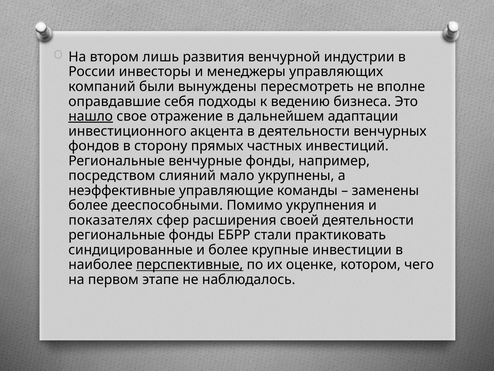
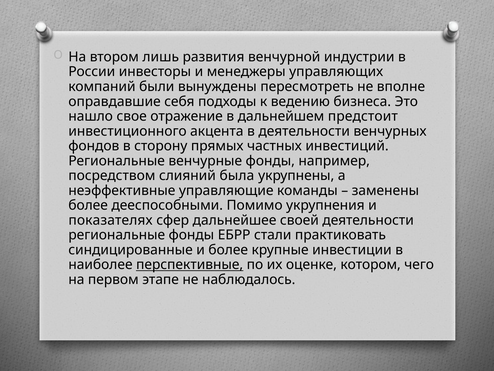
нашло underline: present -> none
адаптации: адаптации -> предстоит
мало: мало -> была
расширения: расширения -> дальнейшее
